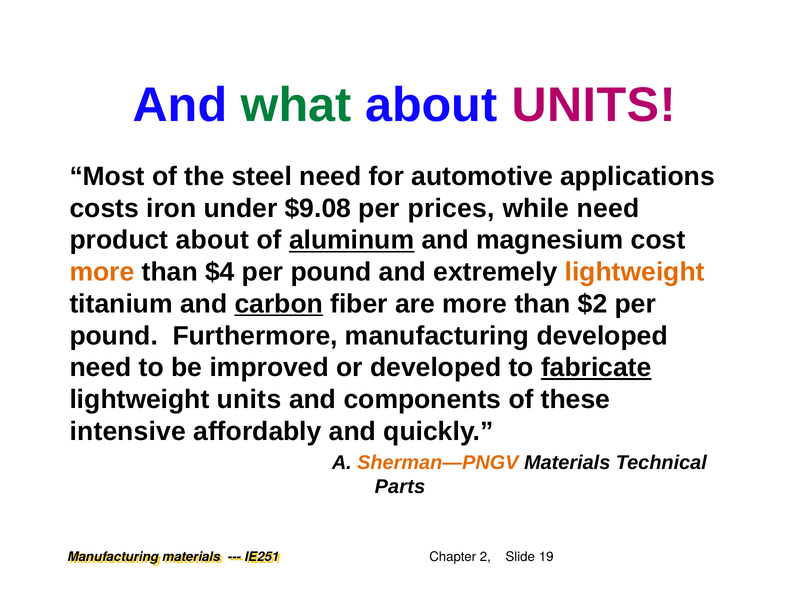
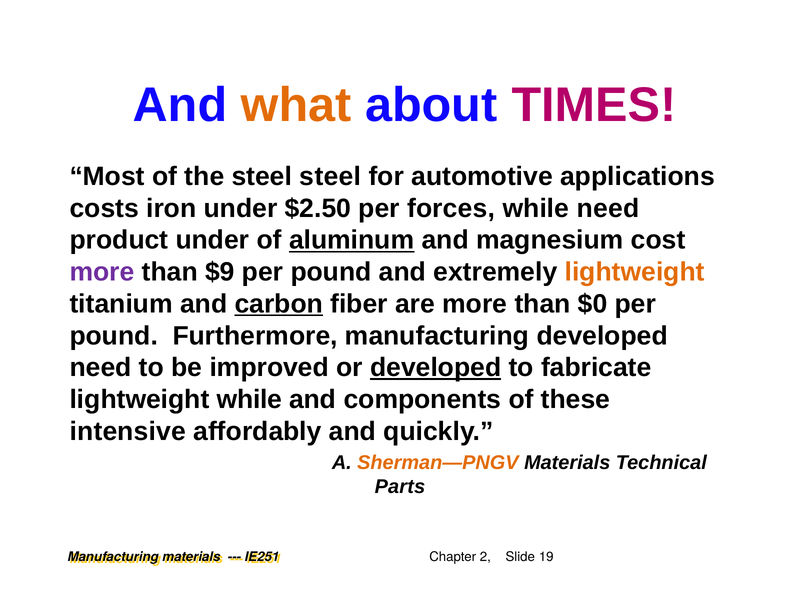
what colour: green -> orange
about UNITS: UNITS -> TIMES
steel need: need -> steel
$9.08: $9.08 -> $2.50
prices: prices -> forces
product about: about -> under
more at (102, 272) colour: orange -> purple
$4: $4 -> $9
$2: $2 -> $0
developed at (436, 368) underline: none -> present
fabricate underline: present -> none
lightweight units: units -> while
